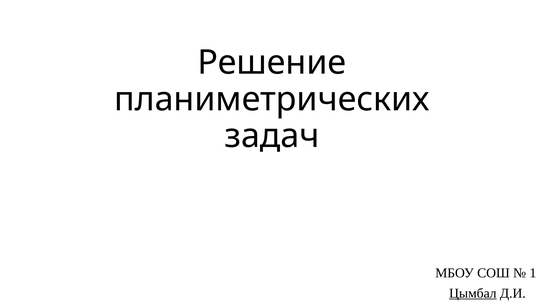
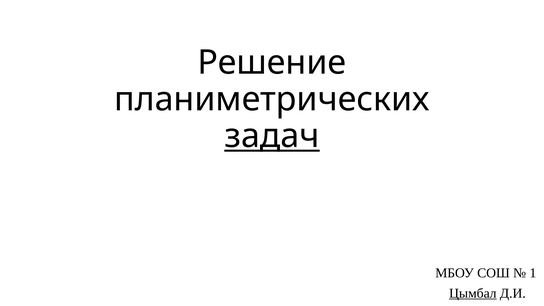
задач underline: none -> present
